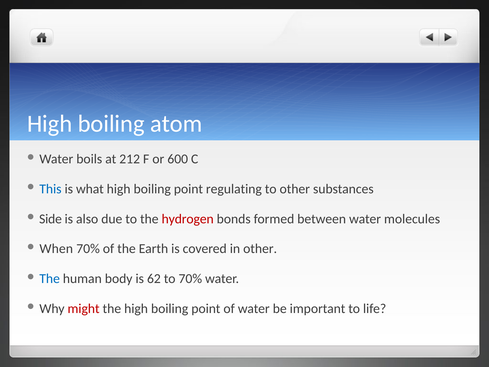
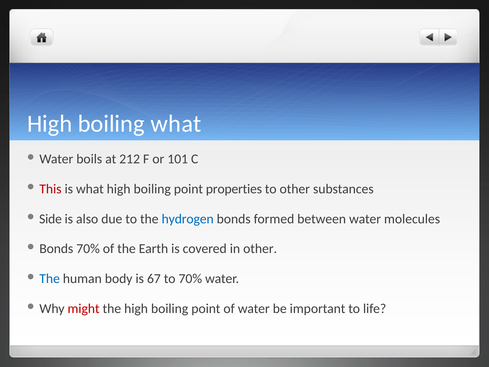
boiling atom: atom -> what
600: 600 -> 101
This colour: blue -> red
regulating: regulating -> properties
hydrogen colour: red -> blue
When at (56, 249): When -> Bonds
62: 62 -> 67
